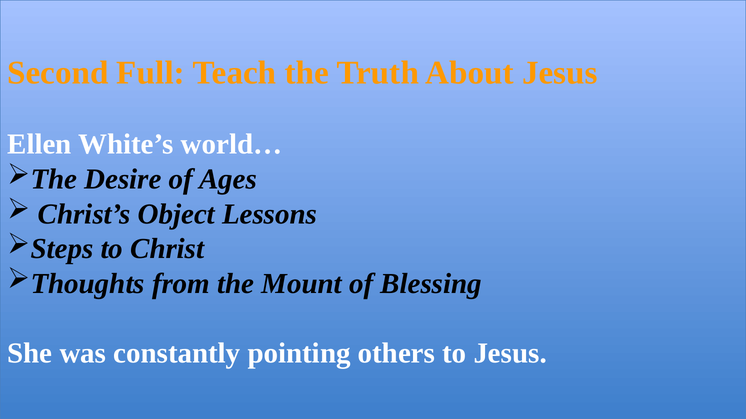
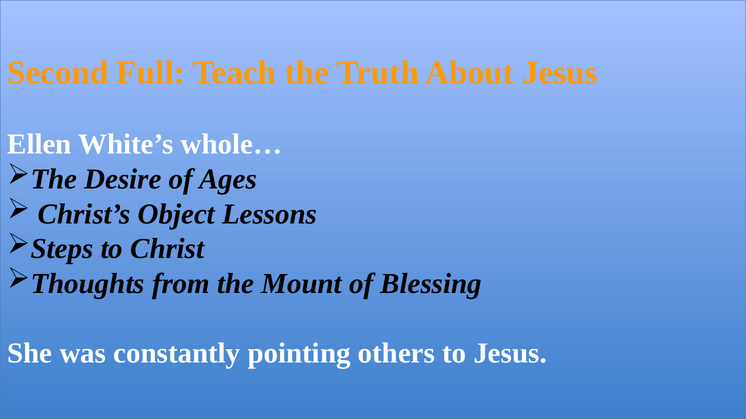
world…: world… -> whole…
